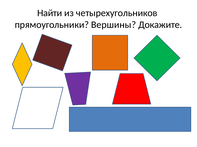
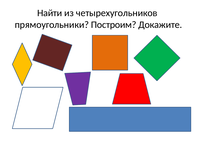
Вершины: Вершины -> Построим
